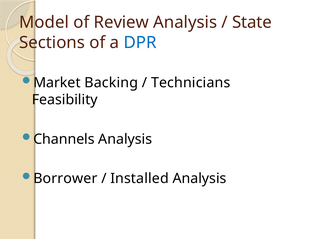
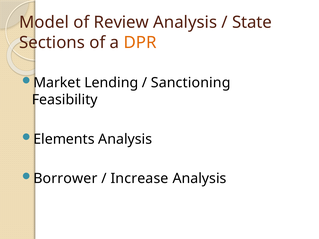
DPR colour: blue -> orange
Backing: Backing -> Lending
Technicians: Technicians -> Sanctioning
Channels: Channels -> Elements
Installed: Installed -> Increase
